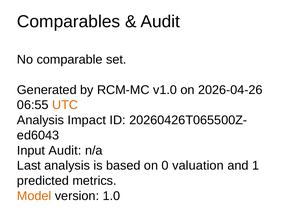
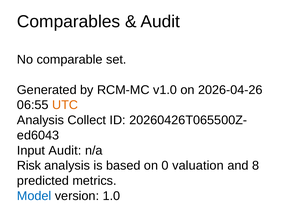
Impact: Impact -> Collect
Last: Last -> Risk
1: 1 -> 8
Model colour: orange -> blue
